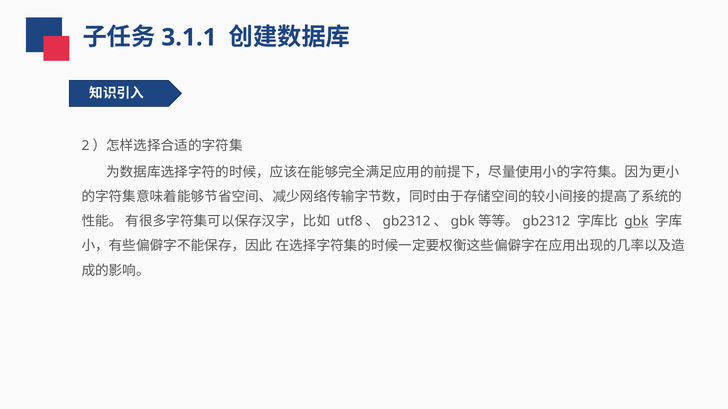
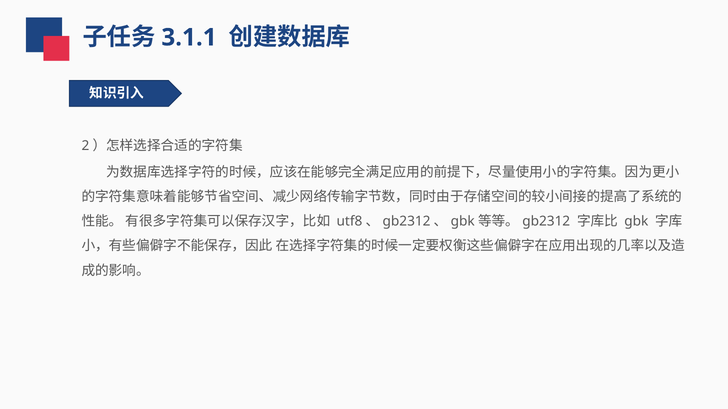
gbk underline: present -> none
